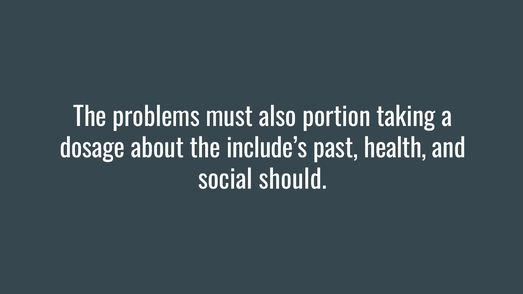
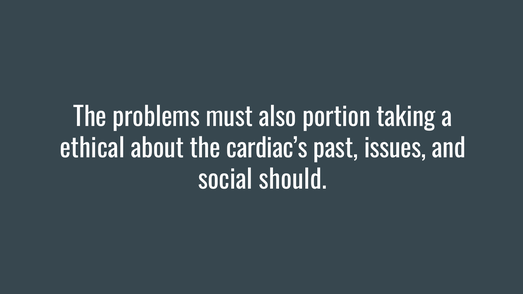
dosage: dosage -> ethical
include’s: include’s -> cardiac’s
health: health -> issues
